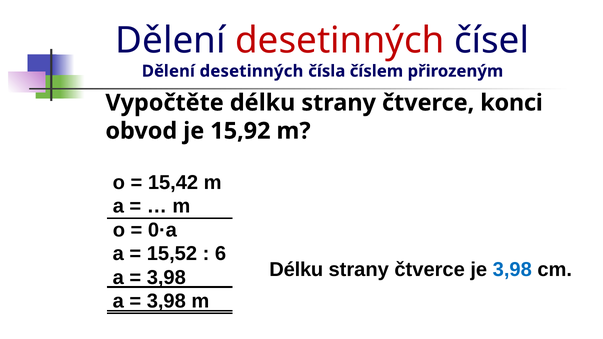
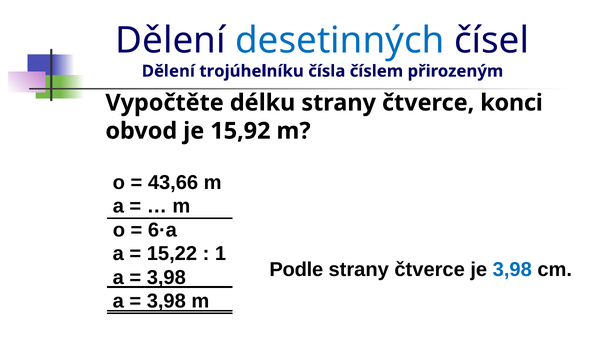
desetinných at (340, 40) colour: red -> blue
desetinných at (251, 71): desetinných -> trojúhelníku
15,42: 15,42 -> 43,66
0·a: 0·a -> 6·a
15,52: 15,52 -> 15,22
6: 6 -> 1
Délku at (296, 270): Délku -> Podle
